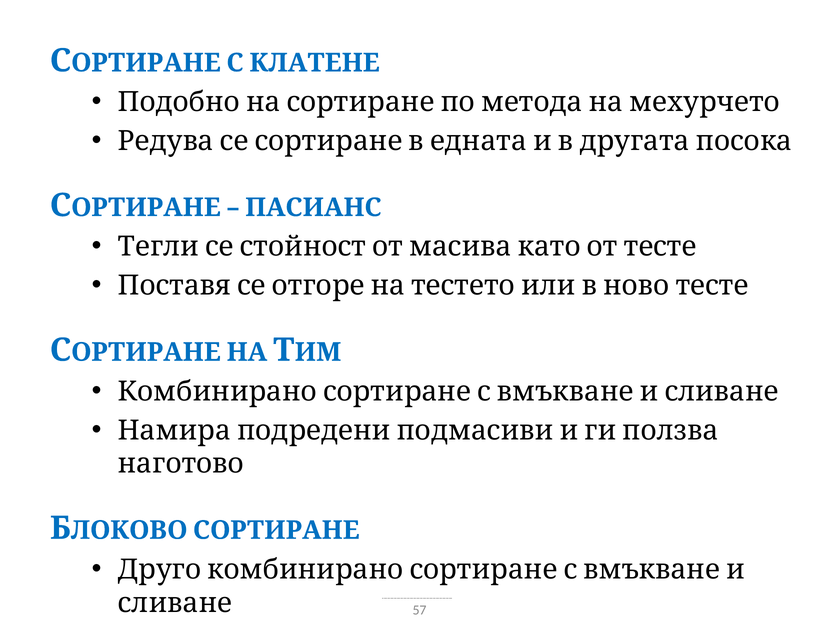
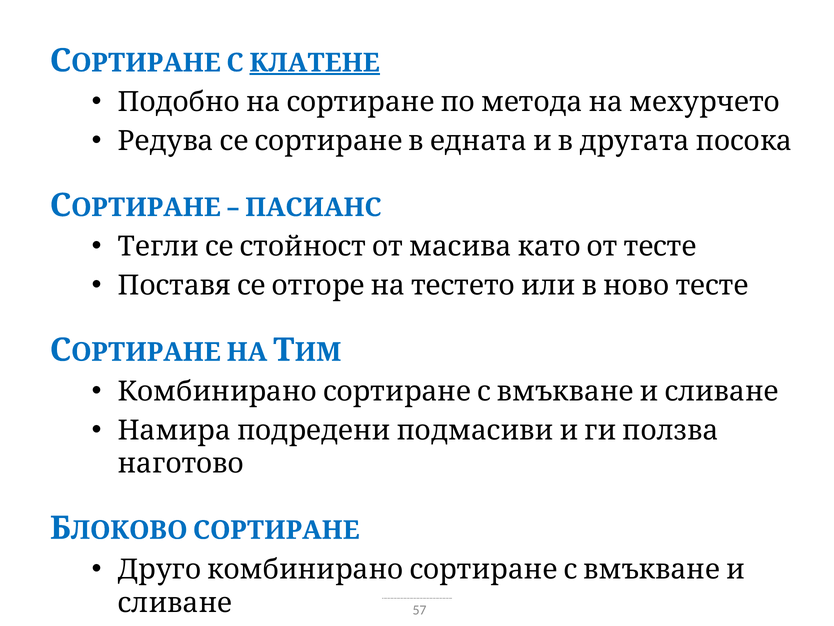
КЛАТЕНЕ underline: none -> present
